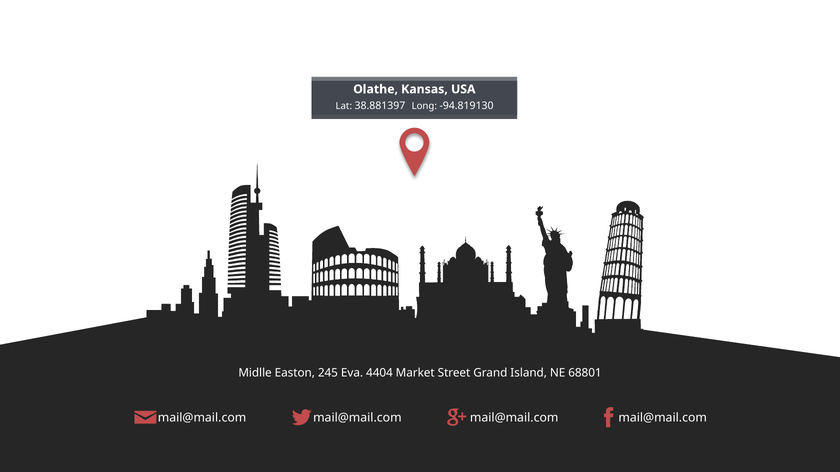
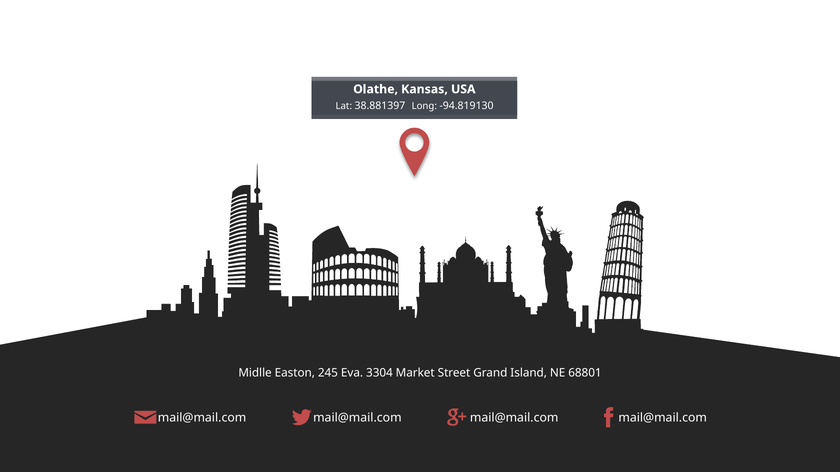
4404: 4404 -> 3304
